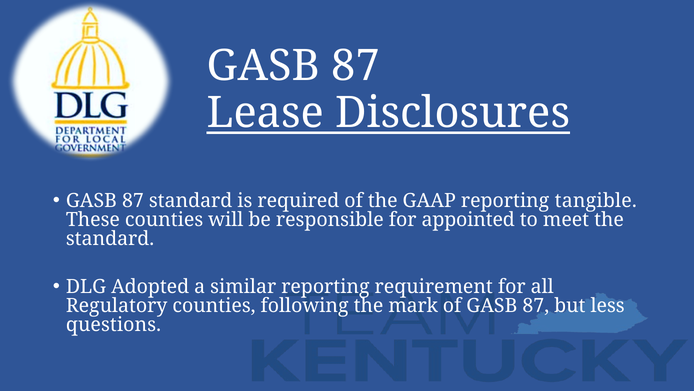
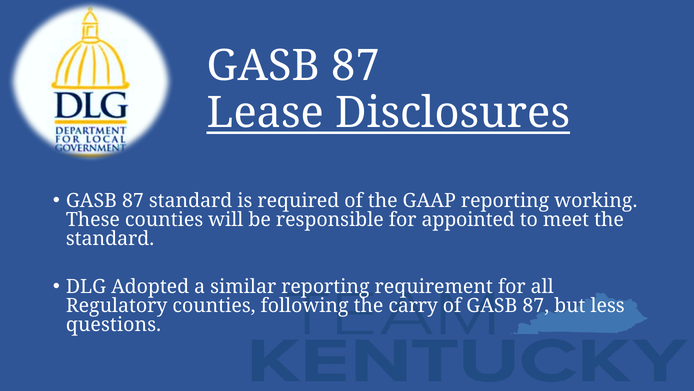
tangible: tangible -> working
mark: mark -> carry
